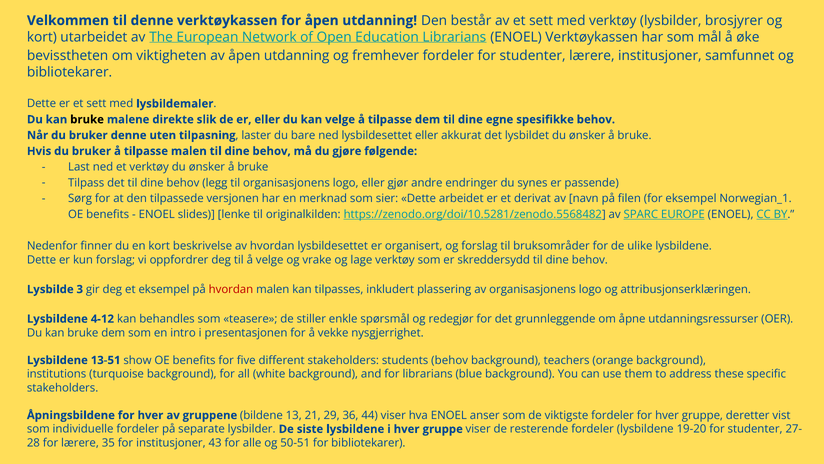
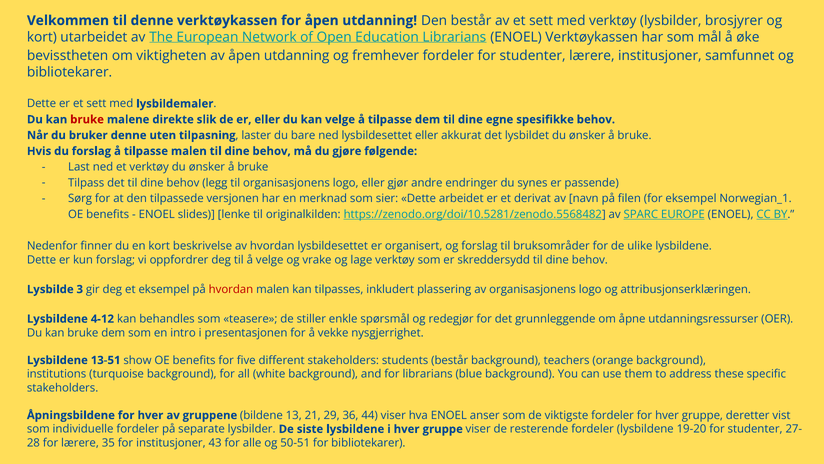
bruke at (87, 119) colour: black -> red
Hvis du bruker: bruker -> forslag
students behov: behov -> består
